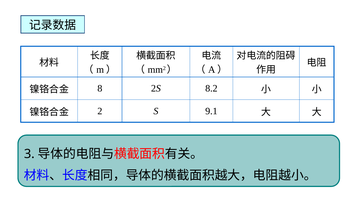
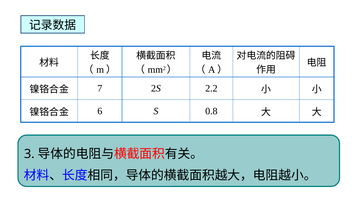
8: 8 -> 7
8.2: 8.2 -> 2.2
2: 2 -> 6
9.1: 9.1 -> 0.8
